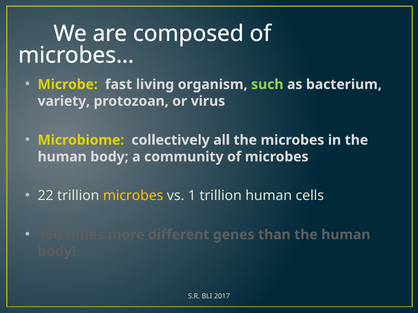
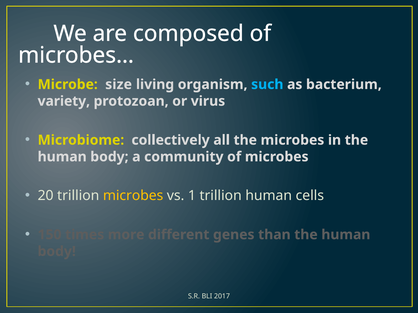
fast: fast -> size
such colour: light green -> light blue
22: 22 -> 20
